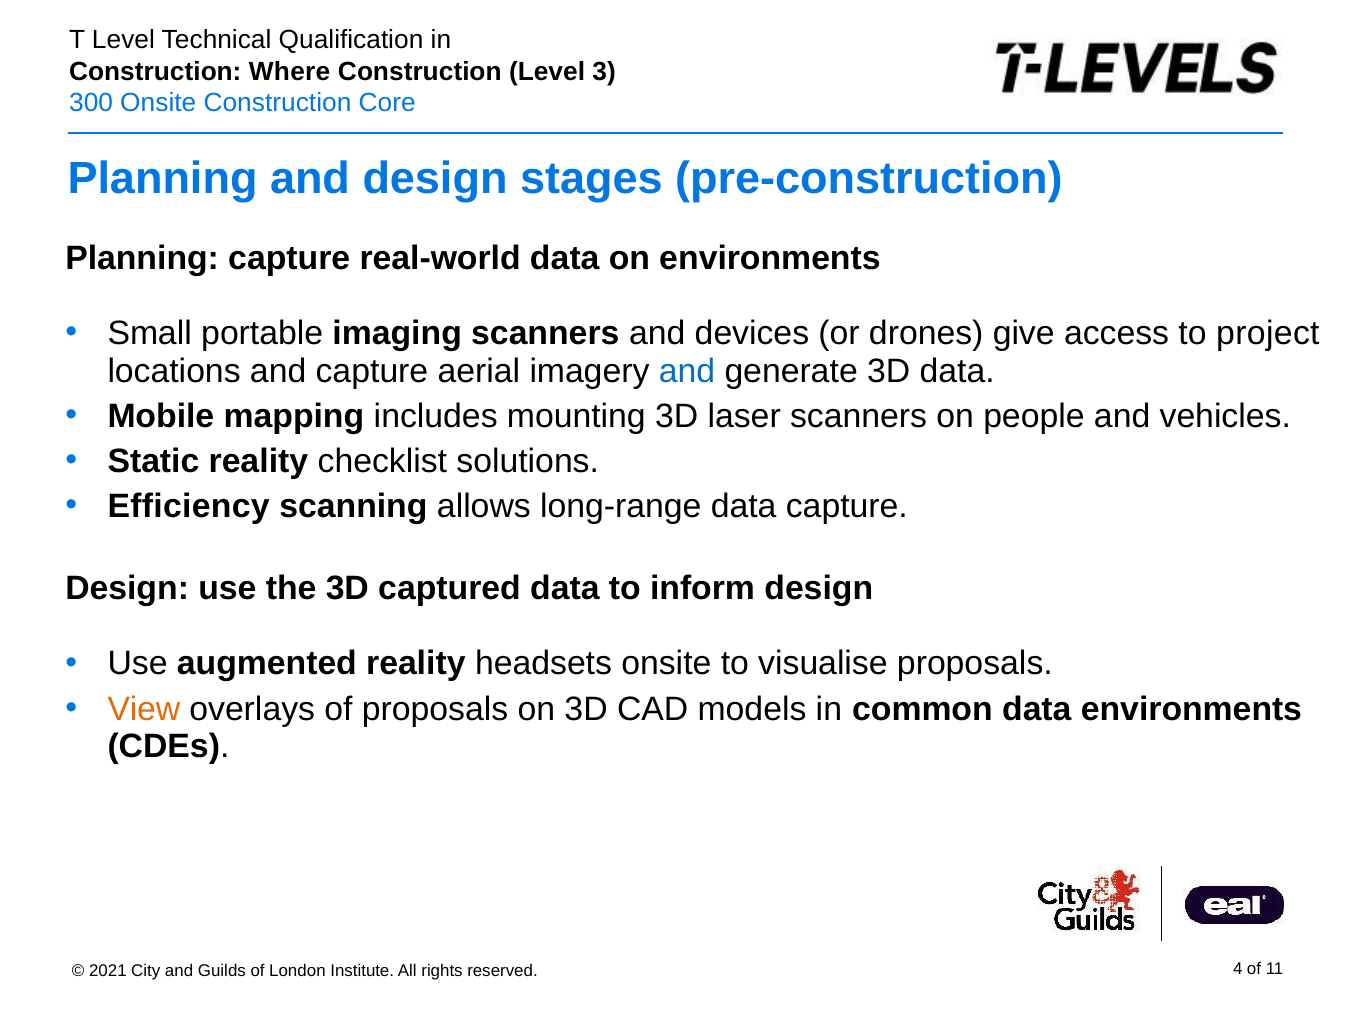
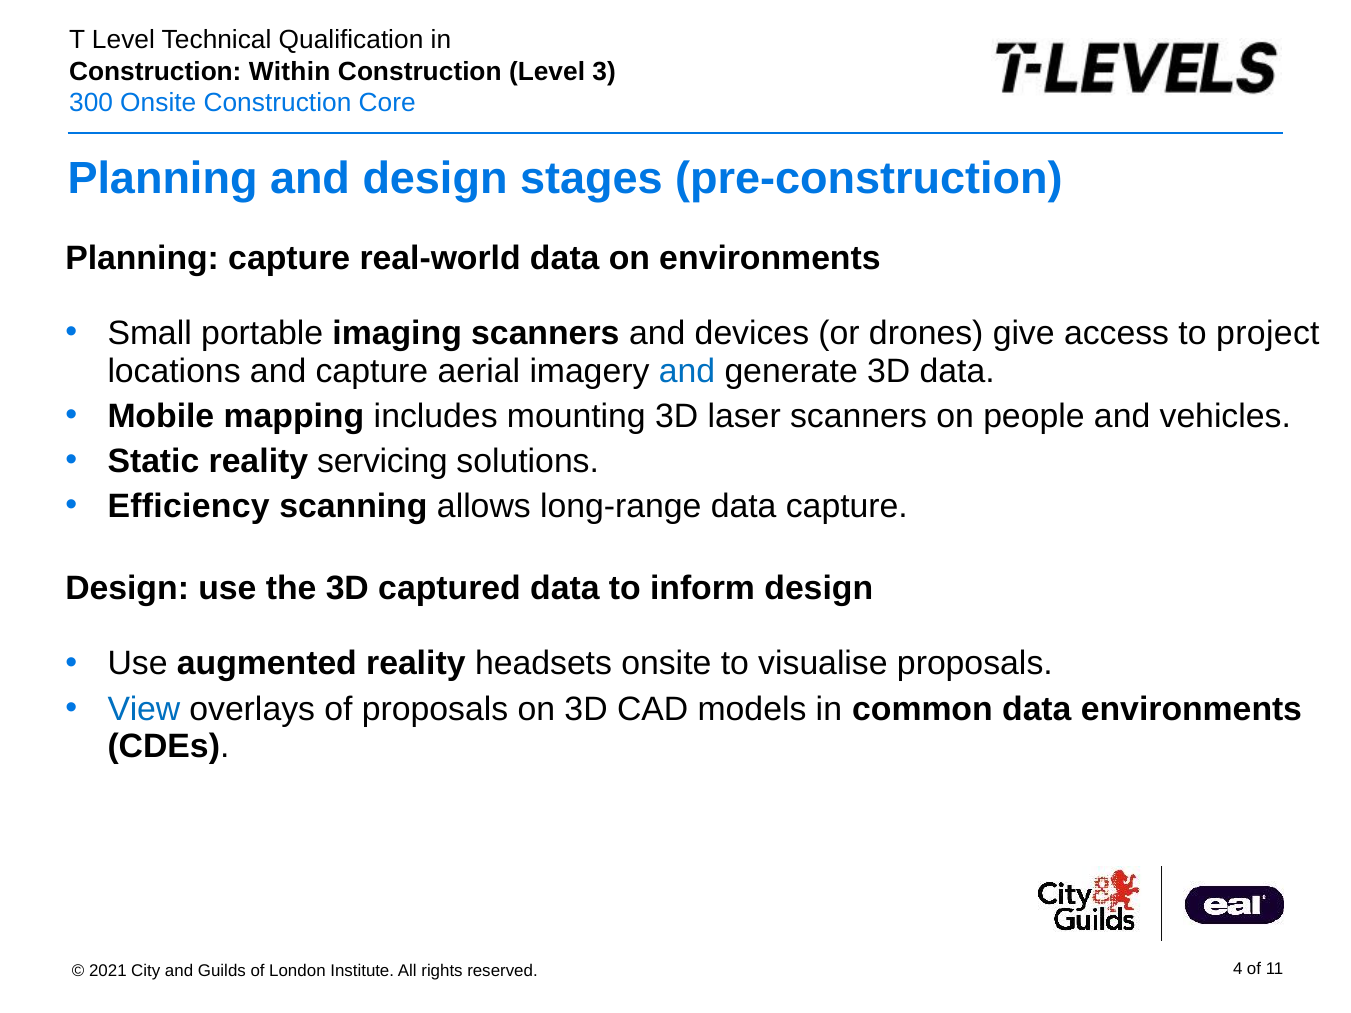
Where: Where -> Within
checklist: checklist -> servicing
View colour: orange -> blue
